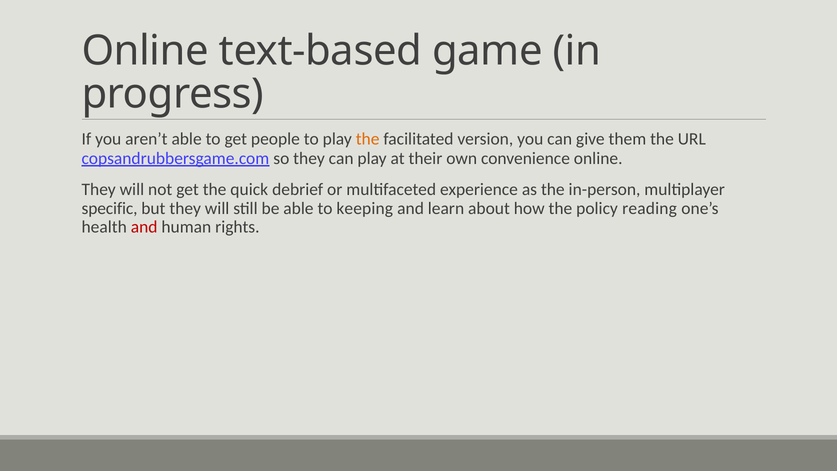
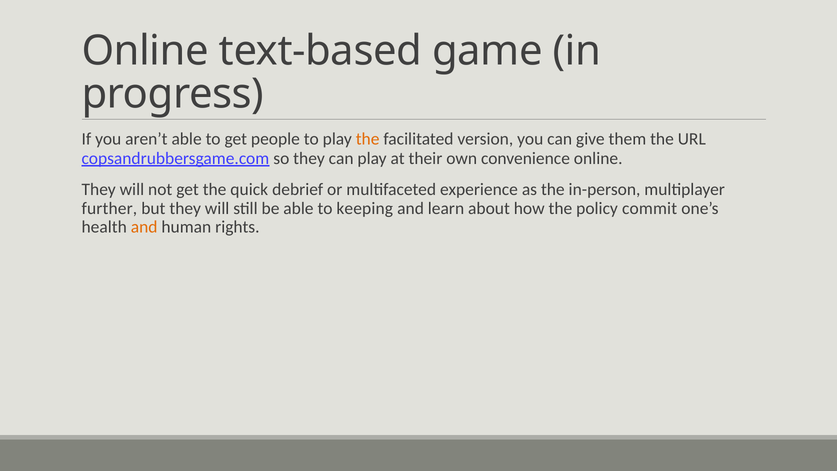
specific: specific -> further
reading: reading -> commit
and at (144, 227) colour: red -> orange
